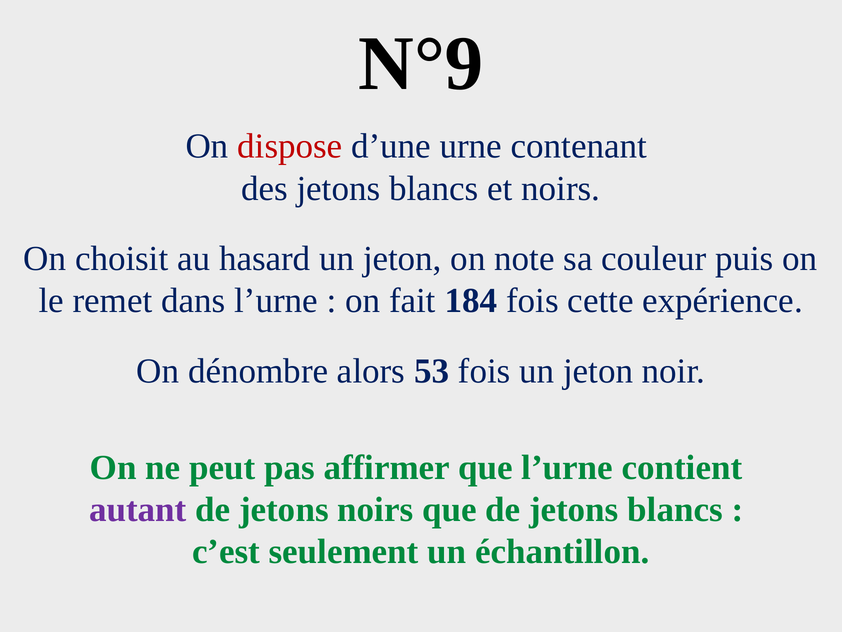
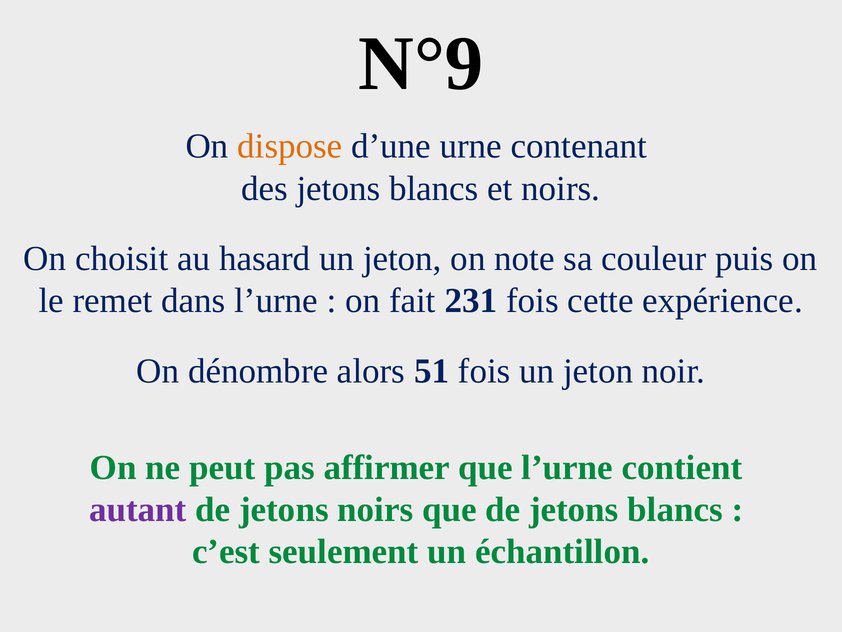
dispose colour: red -> orange
184: 184 -> 231
53: 53 -> 51
